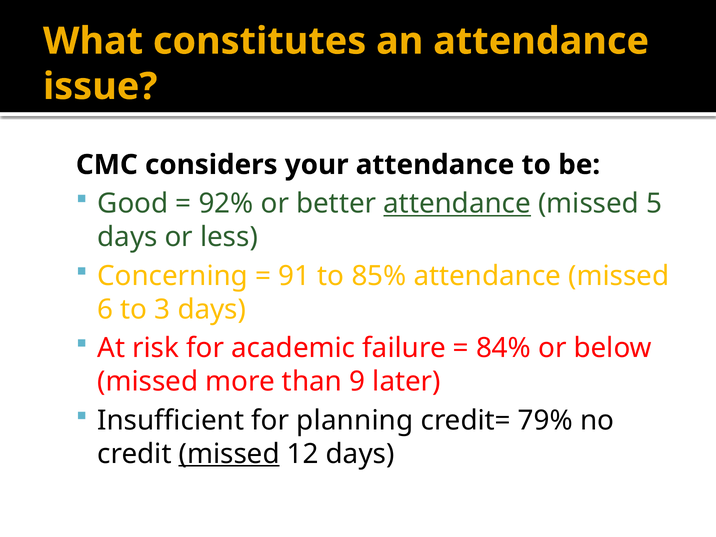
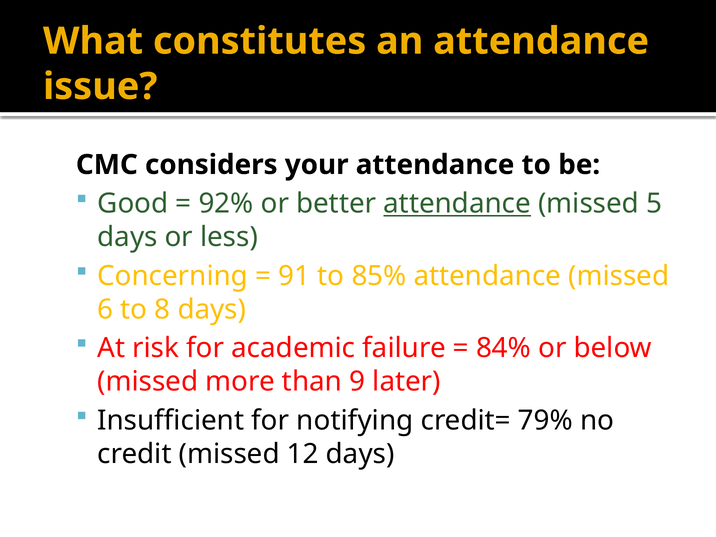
3: 3 -> 8
planning: planning -> notifying
missed at (229, 454) underline: present -> none
